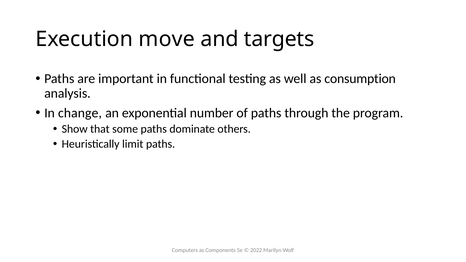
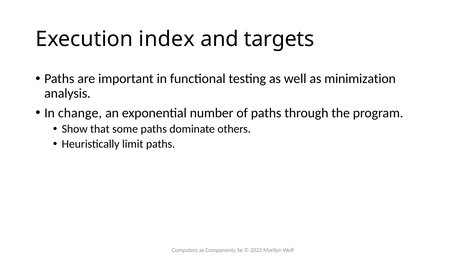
move: move -> index
consumption: consumption -> minimization
